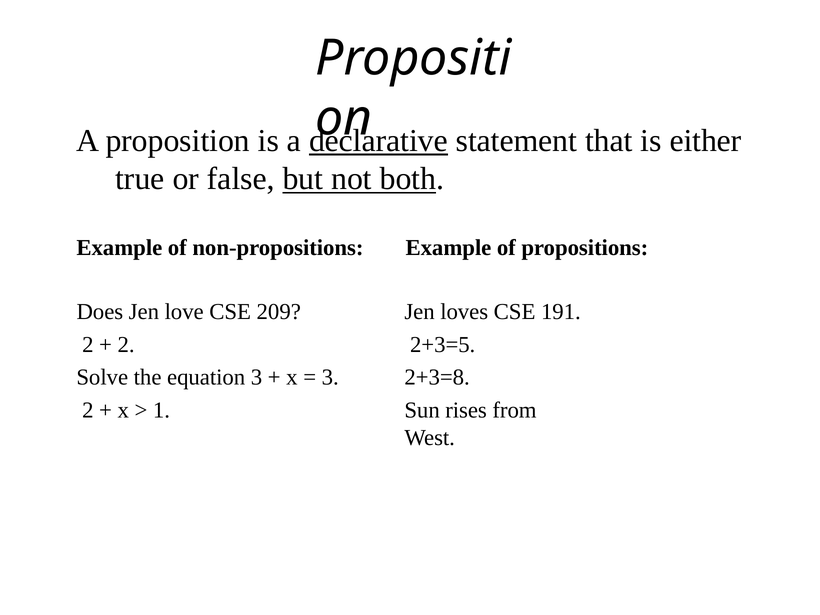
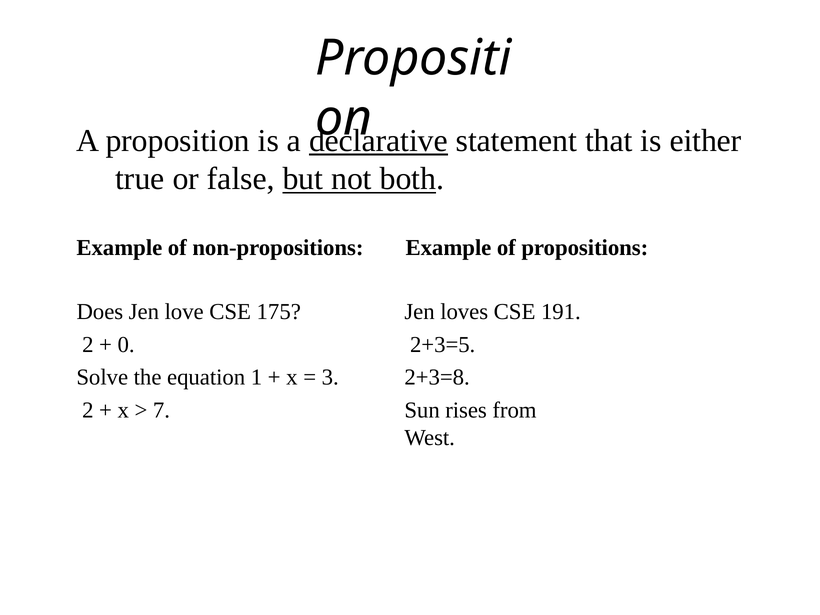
209: 209 -> 175
2 at (126, 345): 2 -> 0
equation 3: 3 -> 1
1: 1 -> 7
